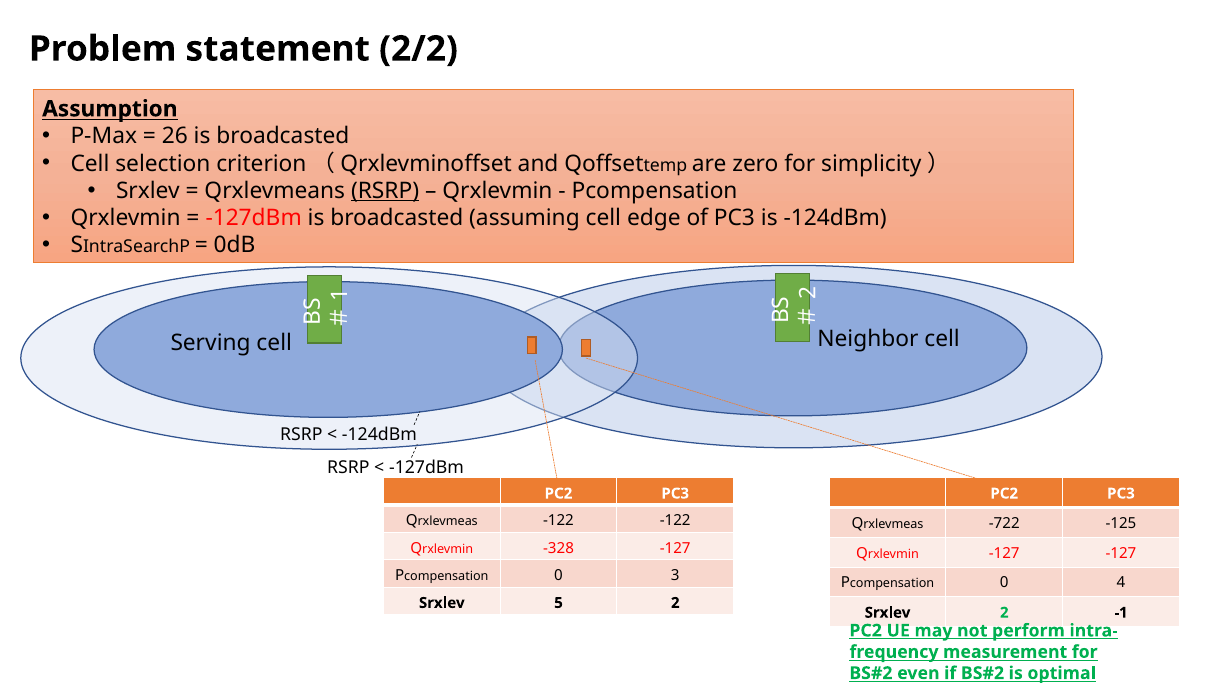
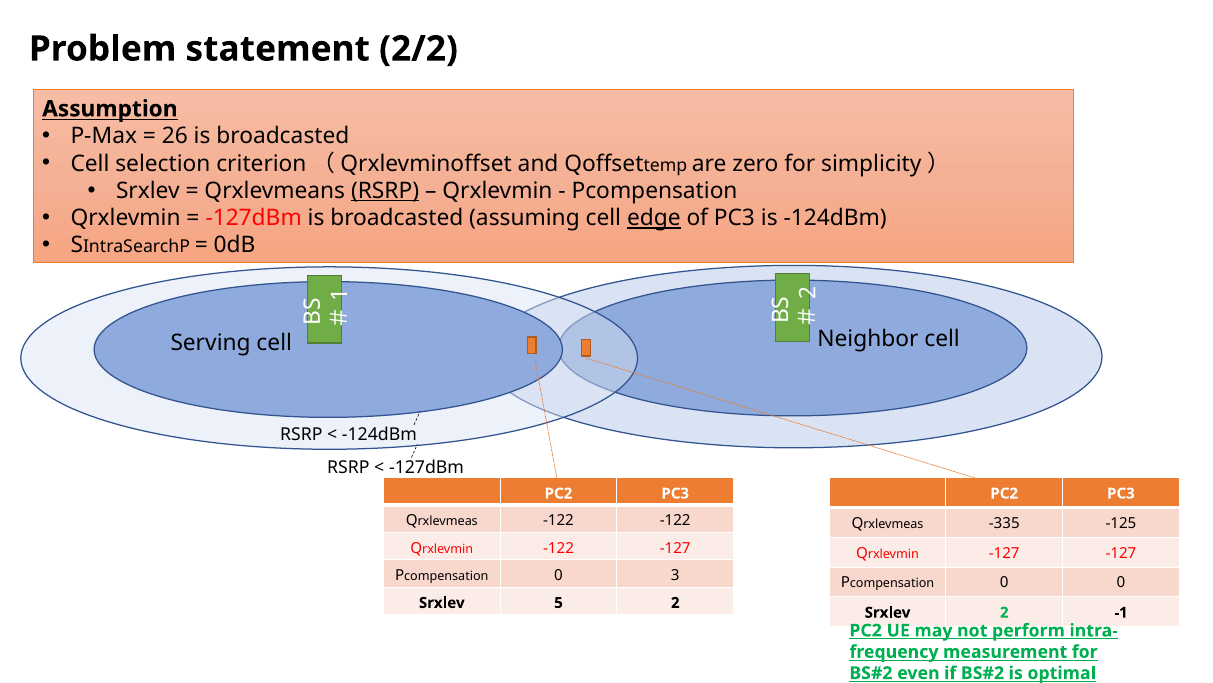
edge underline: none -> present
-722: -722 -> -335
Qrxlevmin -328: -328 -> -122
0 4: 4 -> 0
